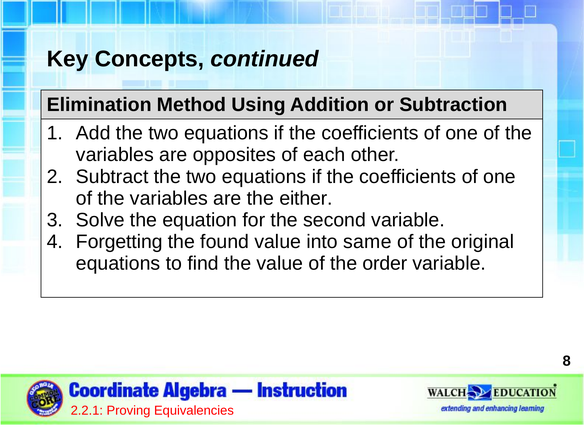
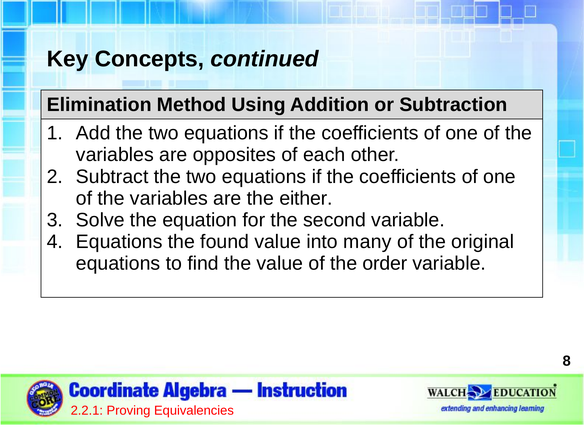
Forgetting at (119, 242): Forgetting -> Equations
same: same -> many
